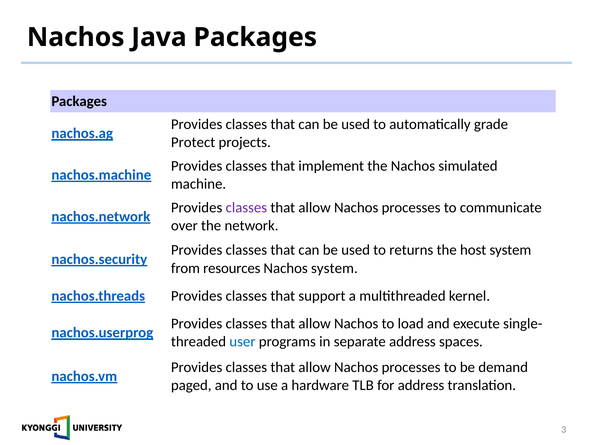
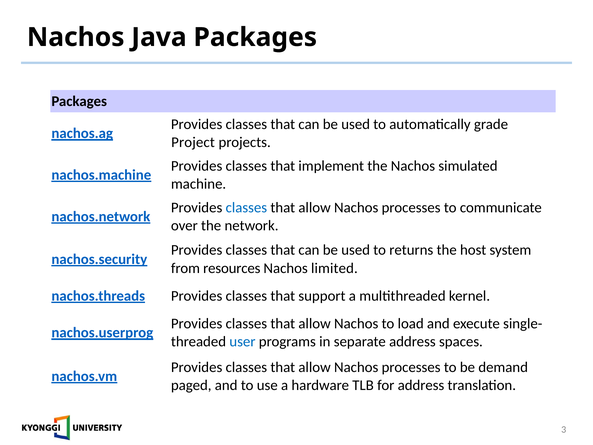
Protect: Protect -> Project
classes at (246, 207) colour: purple -> blue
Nachos system: system -> limited
